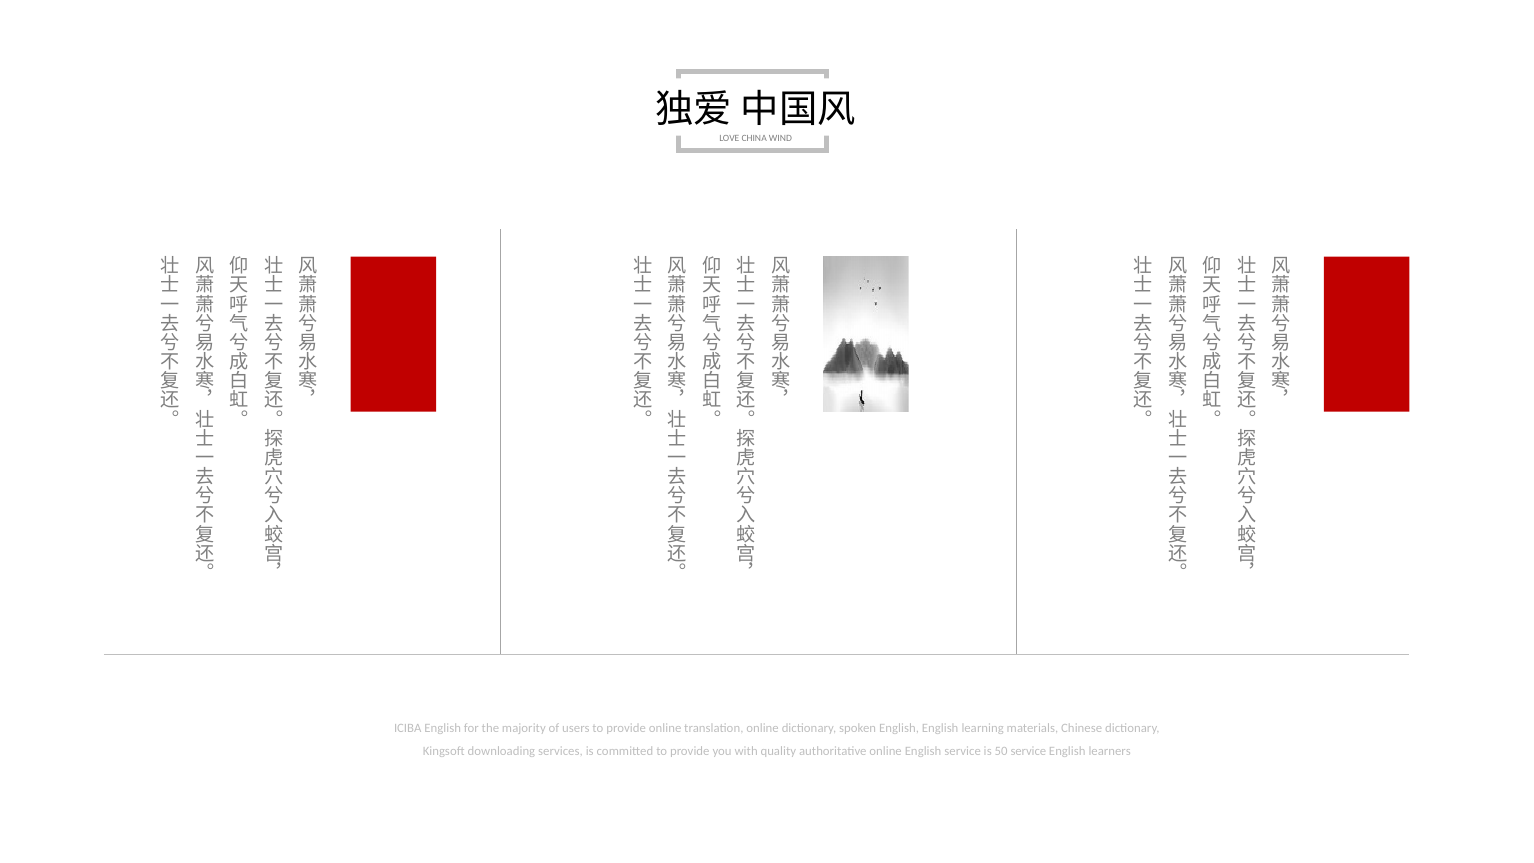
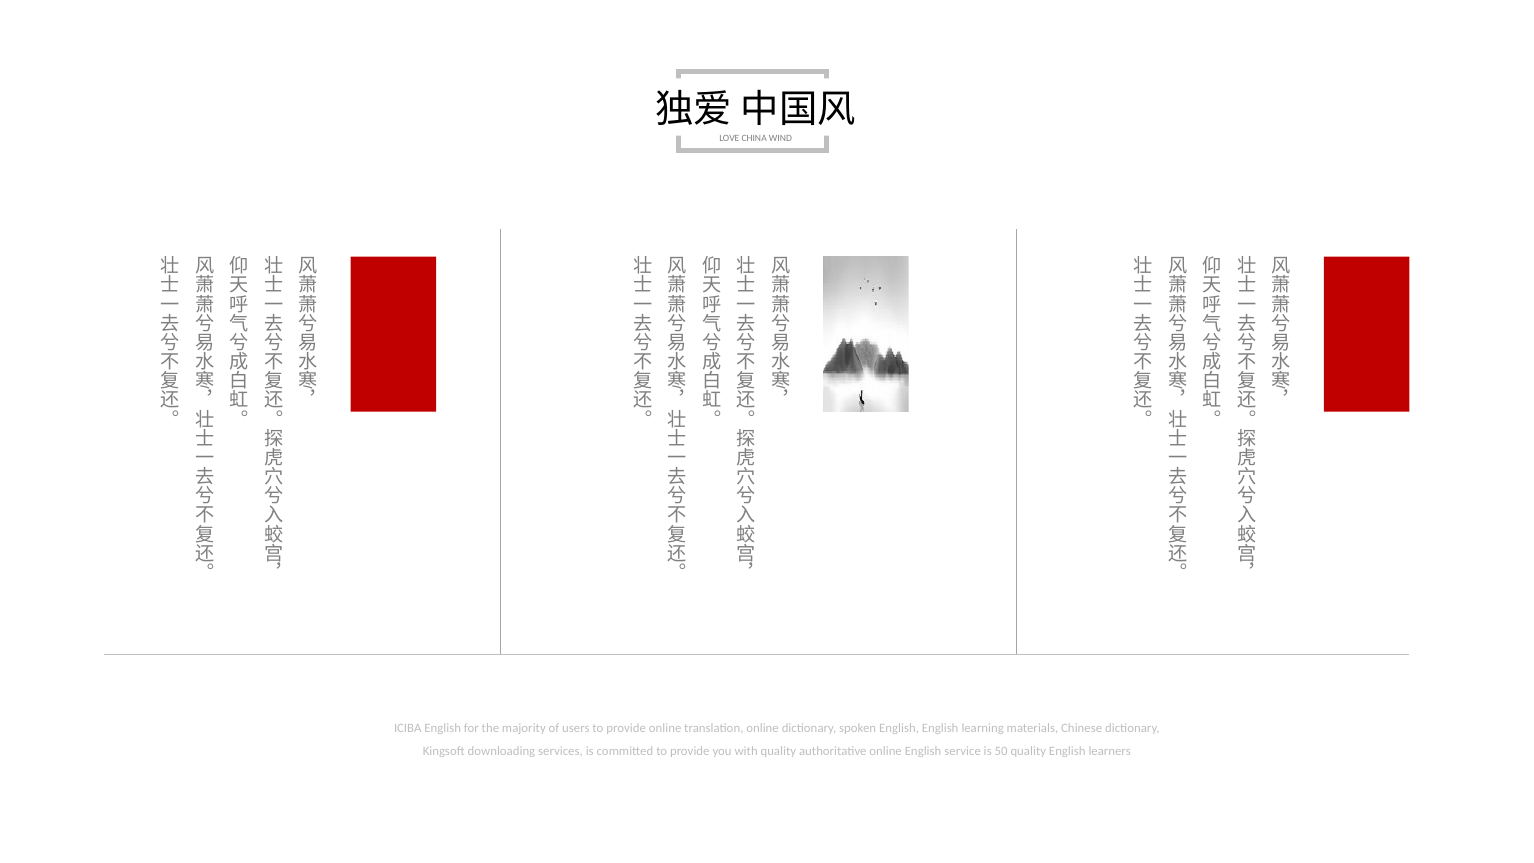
50 service: service -> quality
